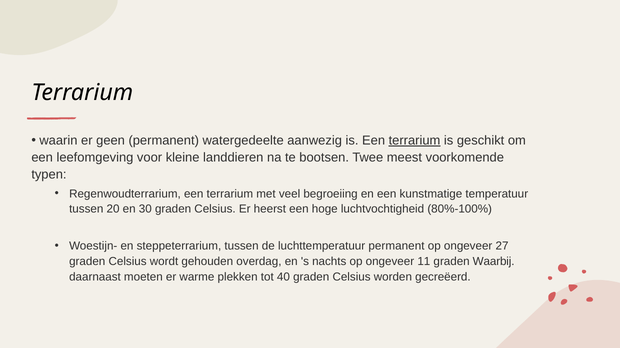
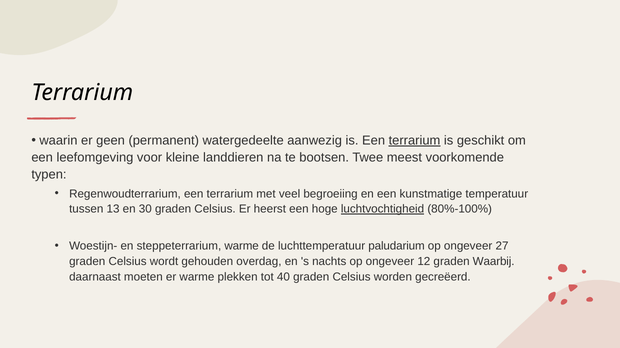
20: 20 -> 13
luchtvochtigheid underline: none -> present
steppeterrarium tussen: tussen -> warme
luchttemperatuur permanent: permanent -> paludarium
11: 11 -> 12
